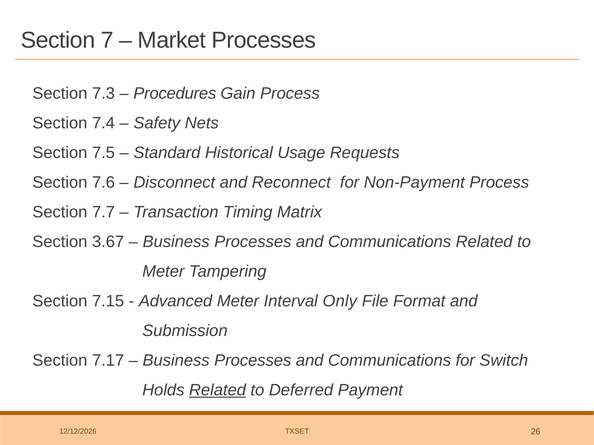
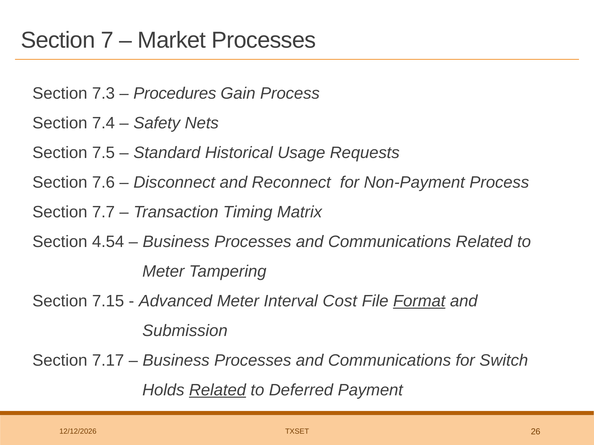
3.67: 3.67 -> 4.54
Only: Only -> Cost
Format underline: none -> present
